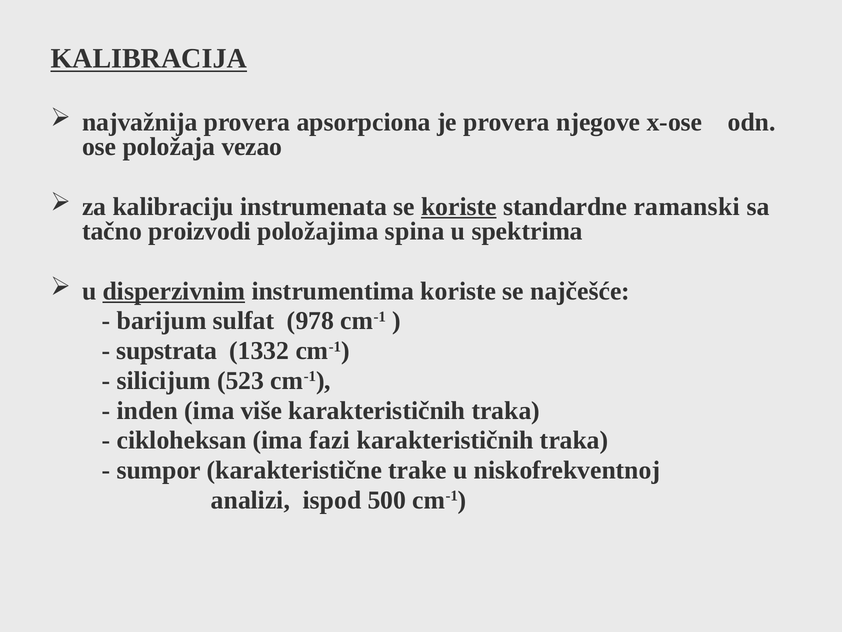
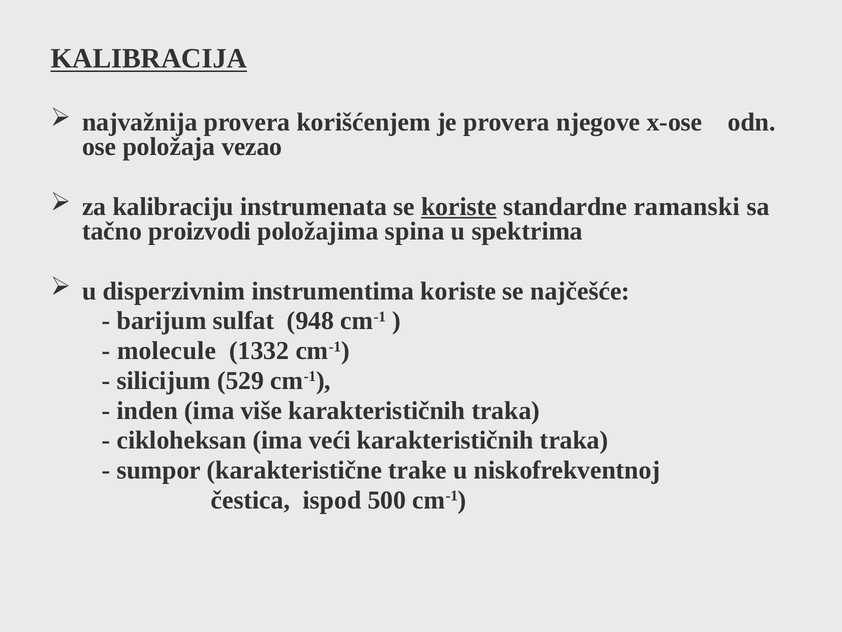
apsorpciona: apsorpciona -> korišćenjem
disperzivnim underline: present -> none
978: 978 -> 948
supstrata: supstrata -> molecule
523: 523 -> 529
fazi: fazi -> veći
analizi: analizi -> čestica
